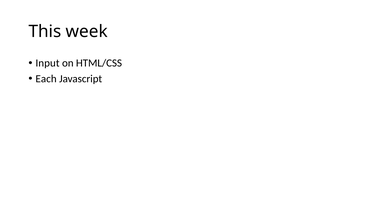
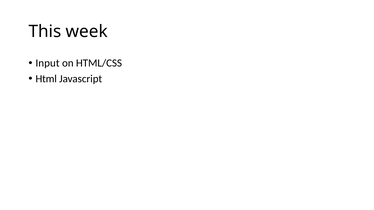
Each: Each -> Html
